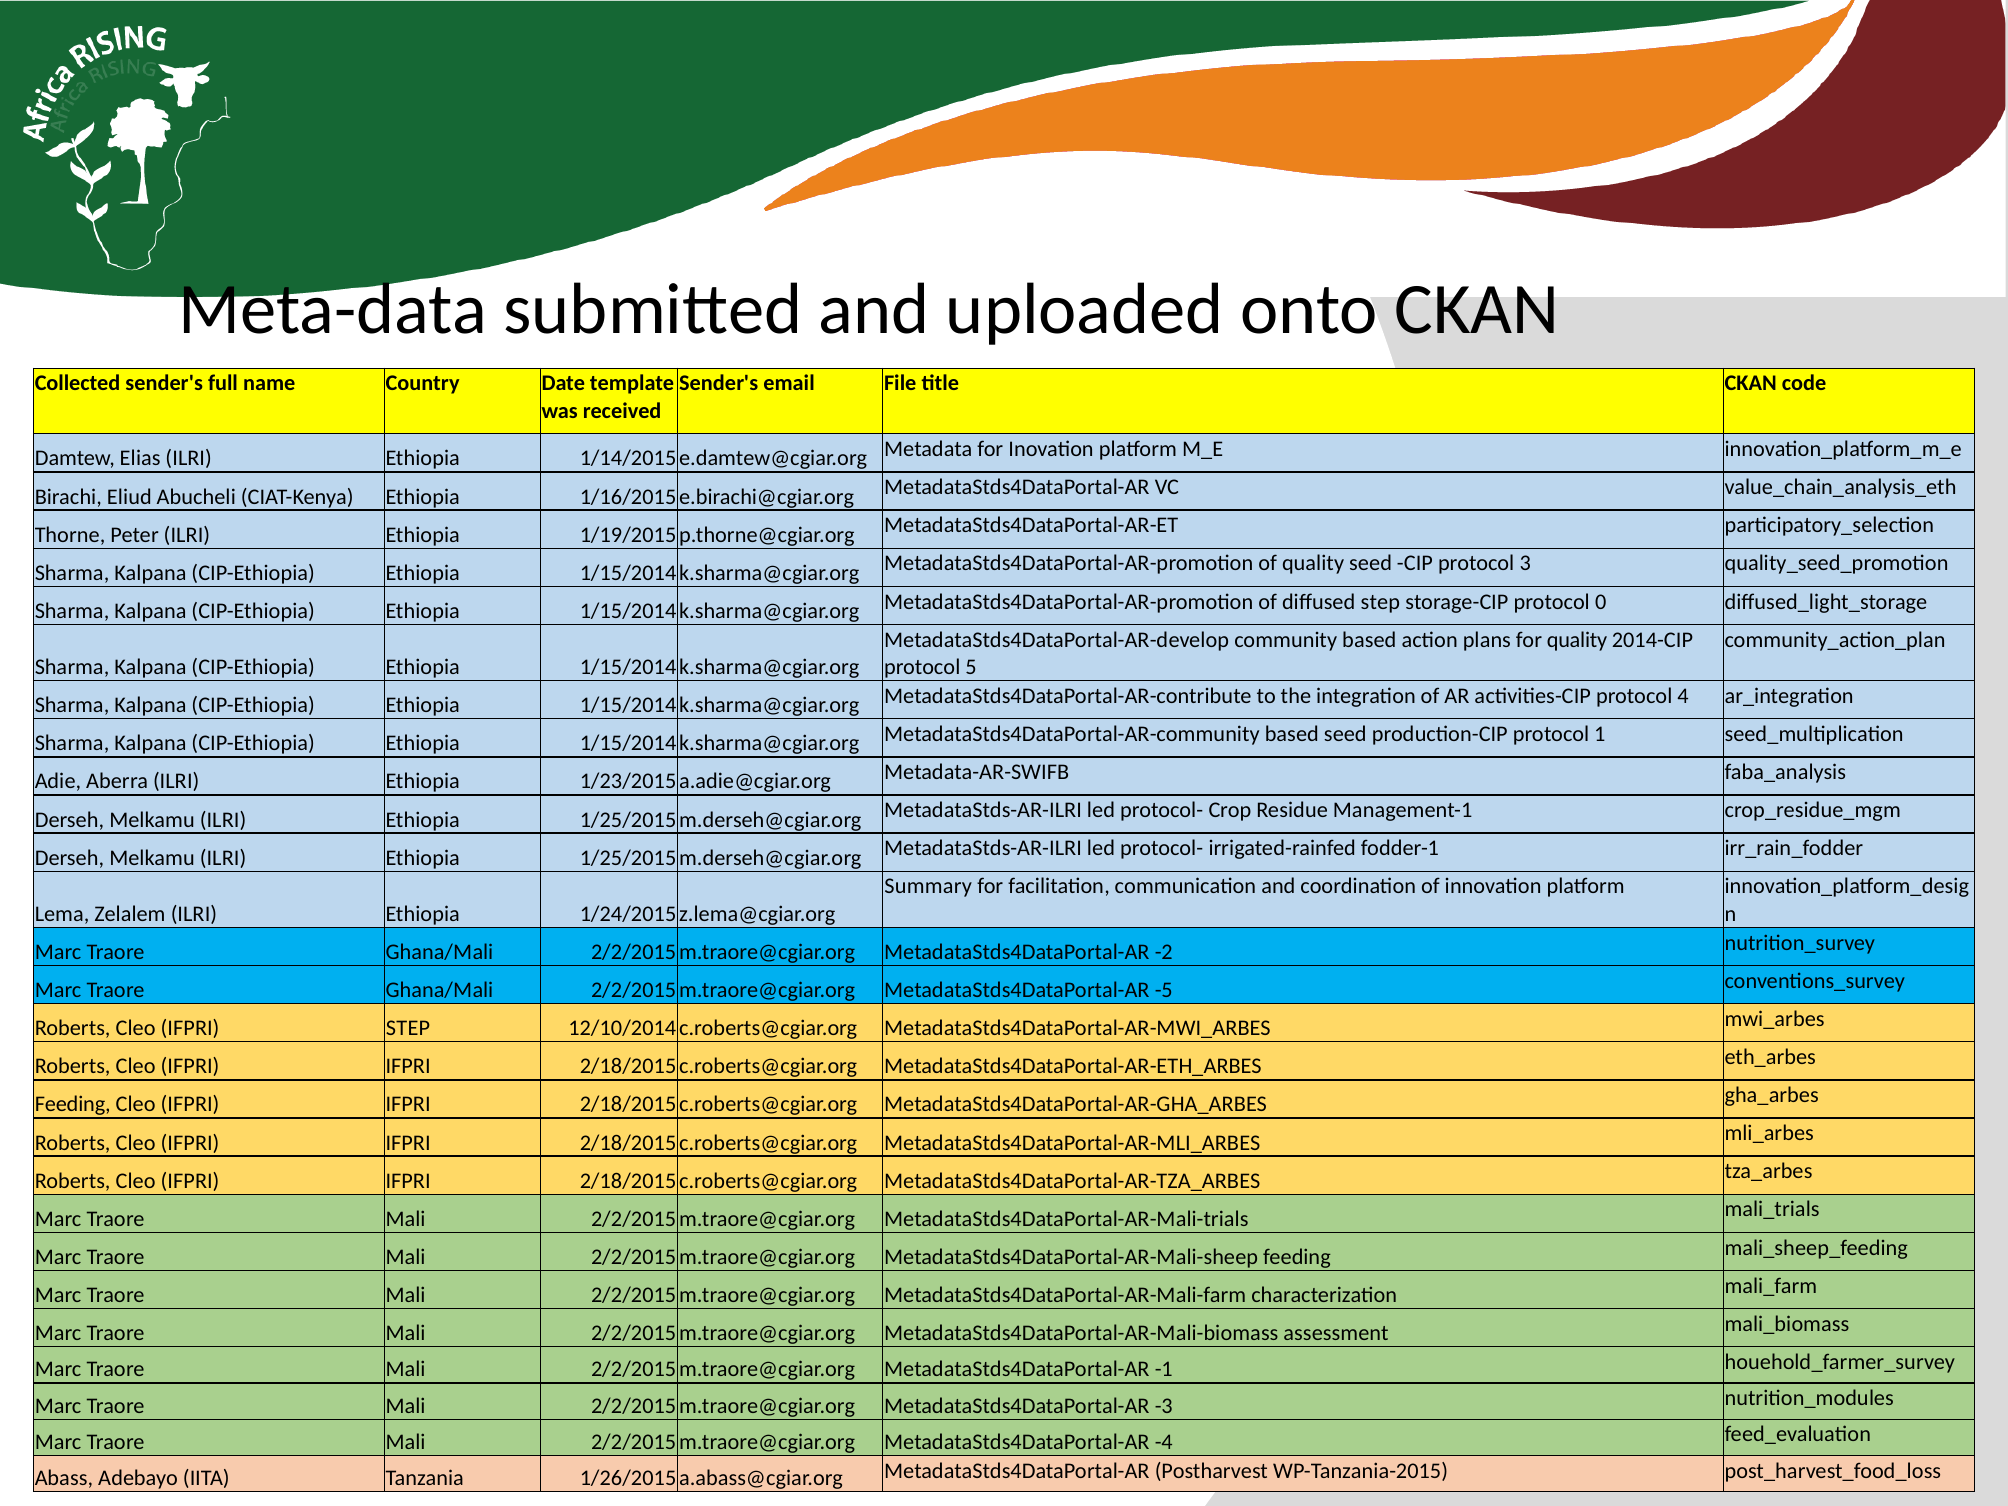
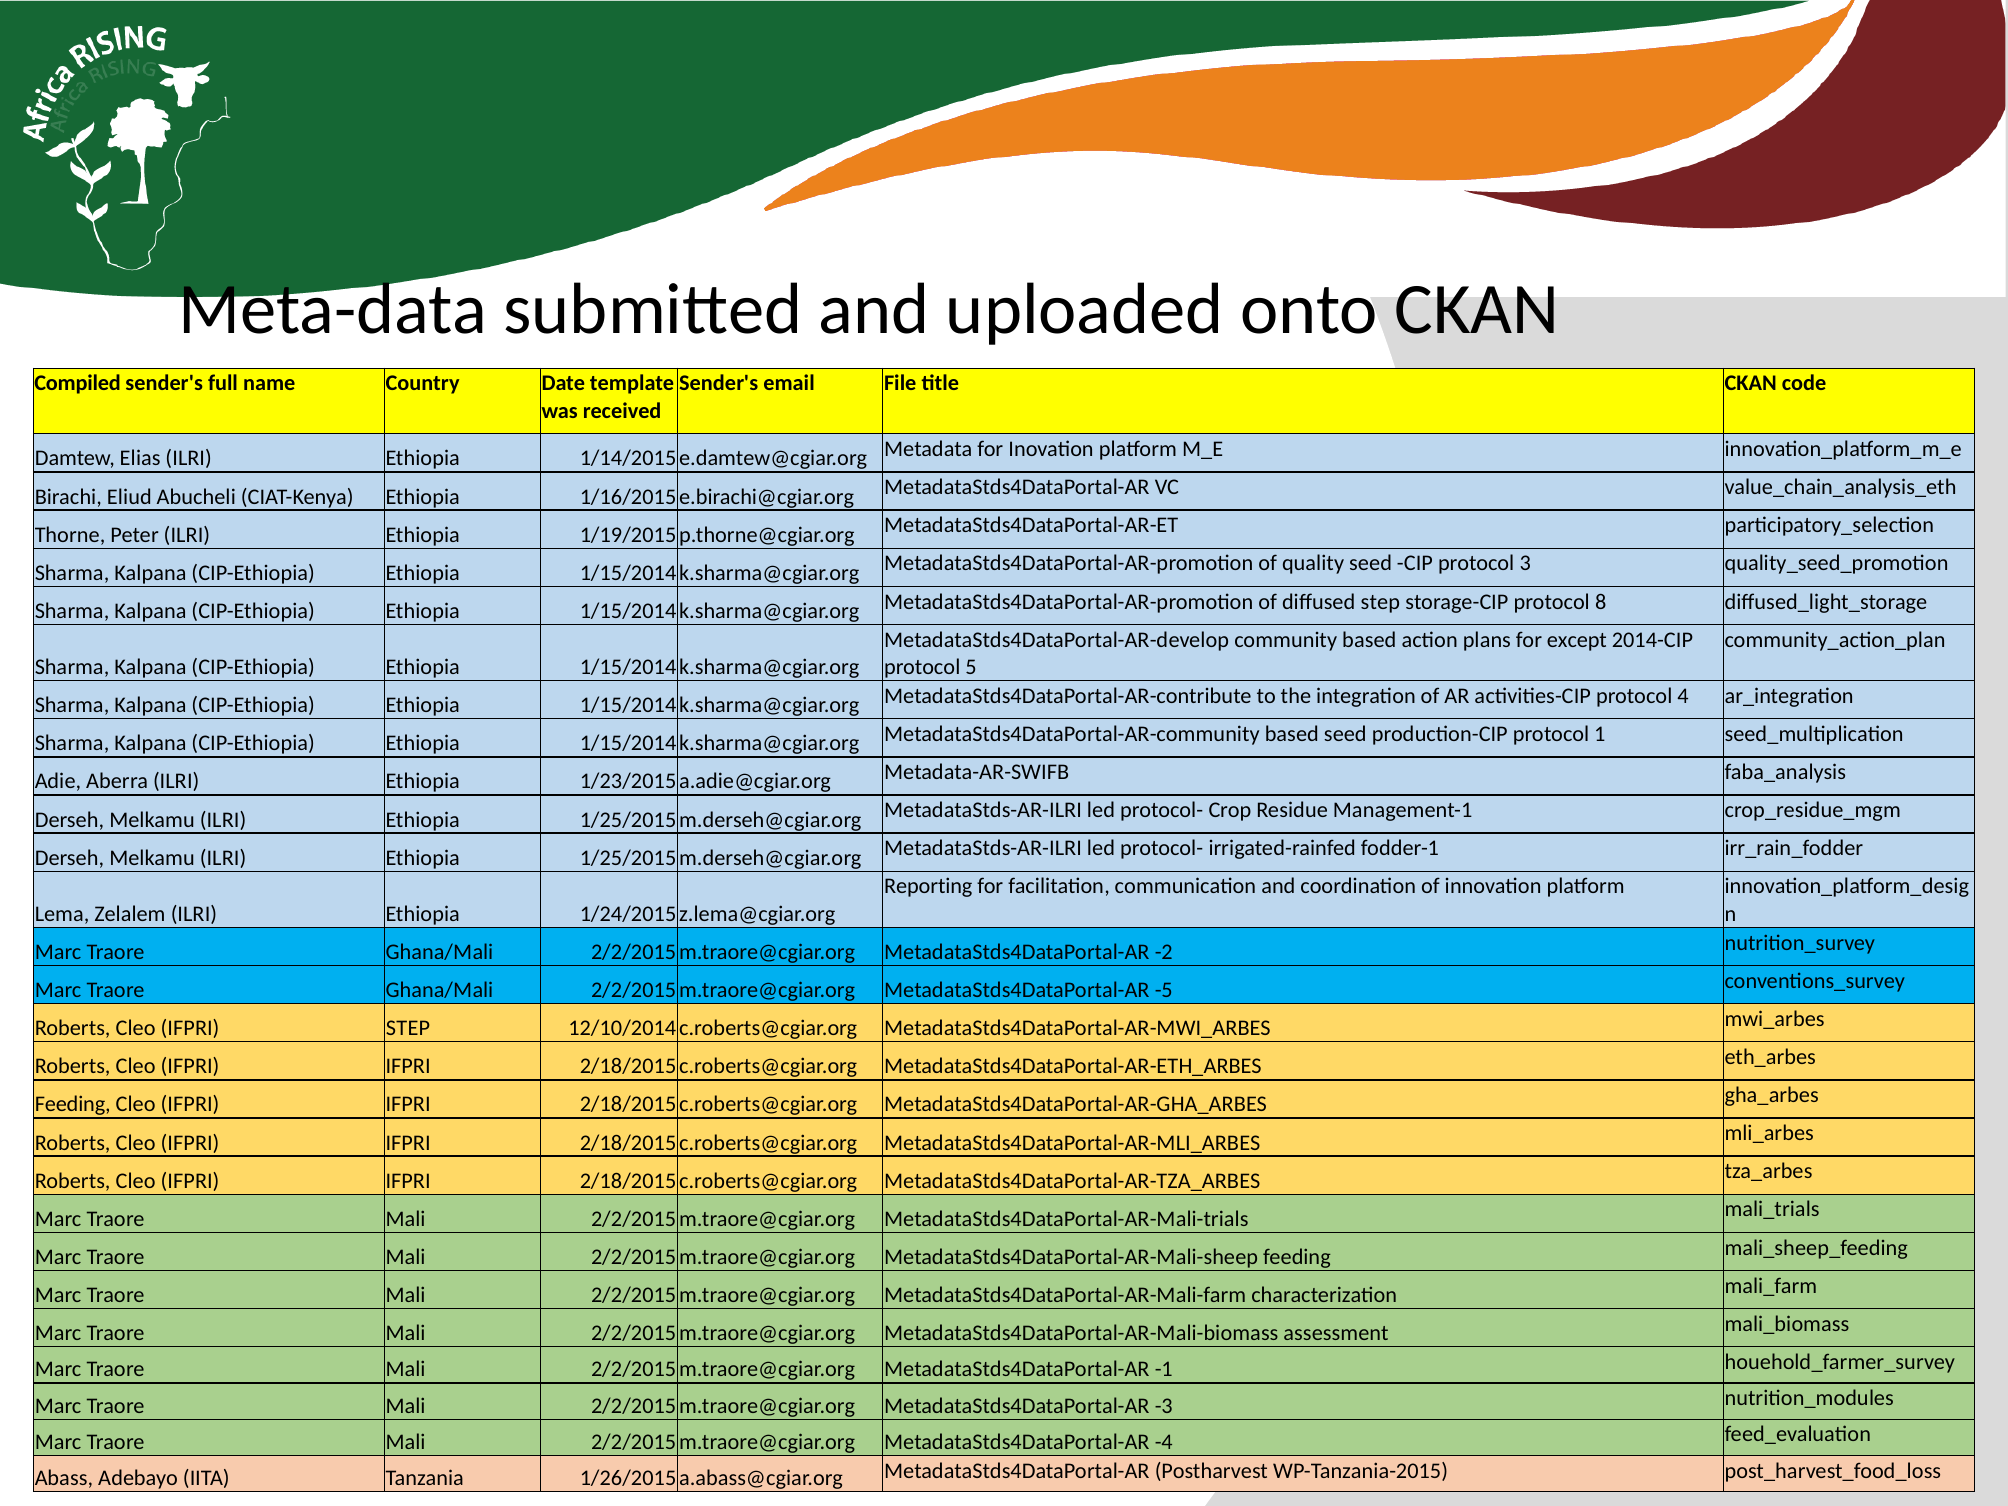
Collected: Collected -> Compiled
0: 0 -> 8
for quality: quality -> except
Summary: Summary -> Reporting
